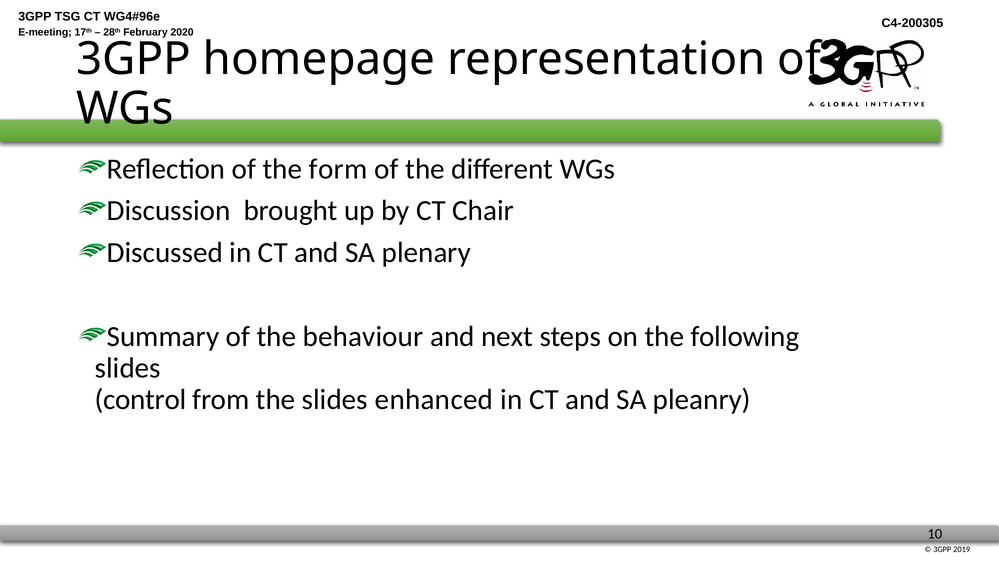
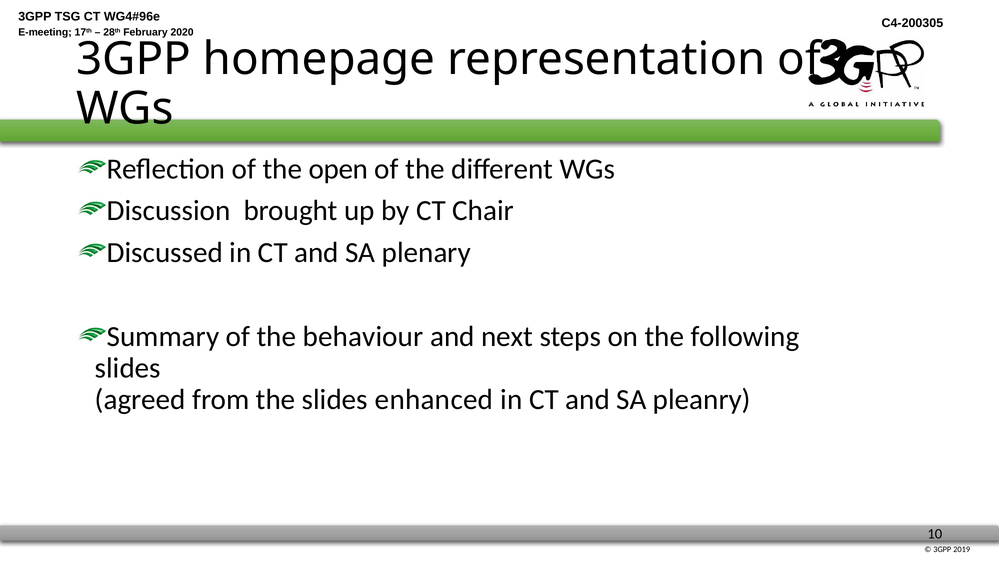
form: form -> open
control: control -> agreed
